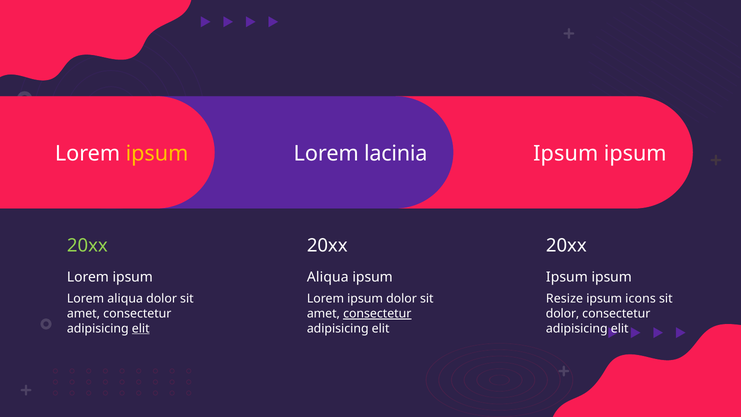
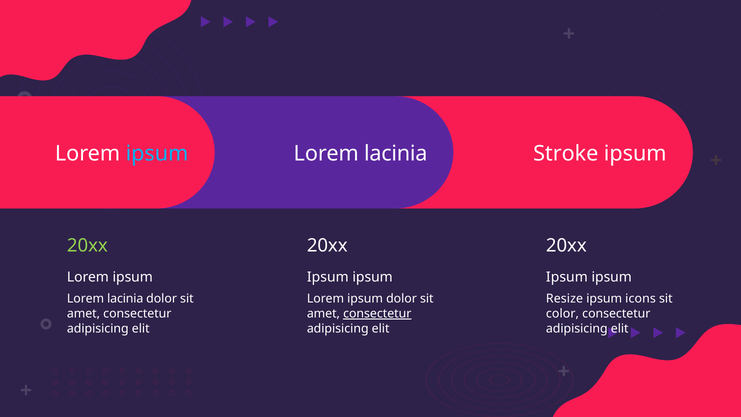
ipsum at (157, 154) colour: yellow -> light blue
Ipsum at (566, 154): Ipsum -> Stroke
Aliqua at (328, 277): Aliqua -> Ipsum
aliqua at (125, 299): aliqua -> lacinia
dolor at (563, 314): dolor -> color
elit at (141, 328) underline: present -> none
